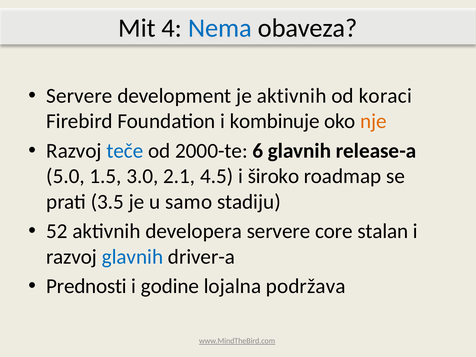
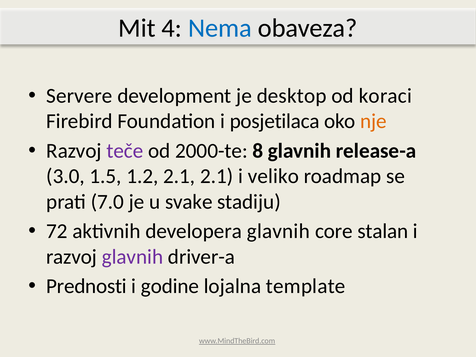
je aktivnih: aktivnih -> desktop
kombinuje: kombinuje -> posjetilaca
teče colour: blue -> purple
6: 6 -> 8
5.0: 5.0 -> 3.0
3.0: 3.0 -> 1.2
2.1 4.5: 4.5 -> 2.1
široko: široko -> veliko
3.5: 3.5 -> 7.0
samo: samo -> svake
52: 52 -> 72
developera servere: servere -> glavnih
glavnih at (132, 257) colour: blue -> purple
podržava: podržava -> template
